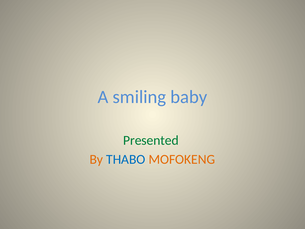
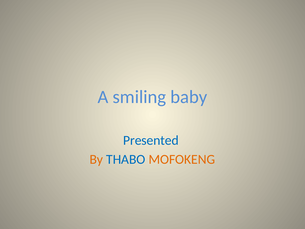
Presented colour: green -> blue
